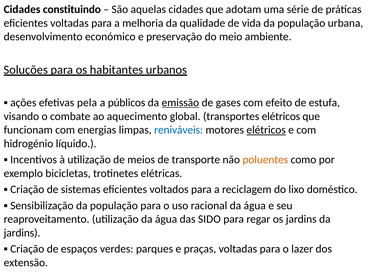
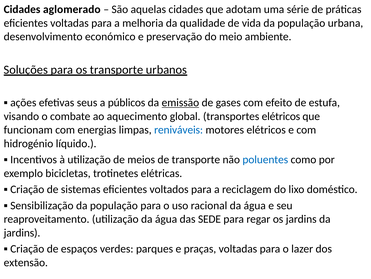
constituindo: constituindo -> aglomerado
os habitantes: habitantes -> transporte
pela: pela -> seus
elétricos at (266, 130) underline: present -> none
poluentes colour: orange -> blue
SIDO: SIDO -> SEDE
